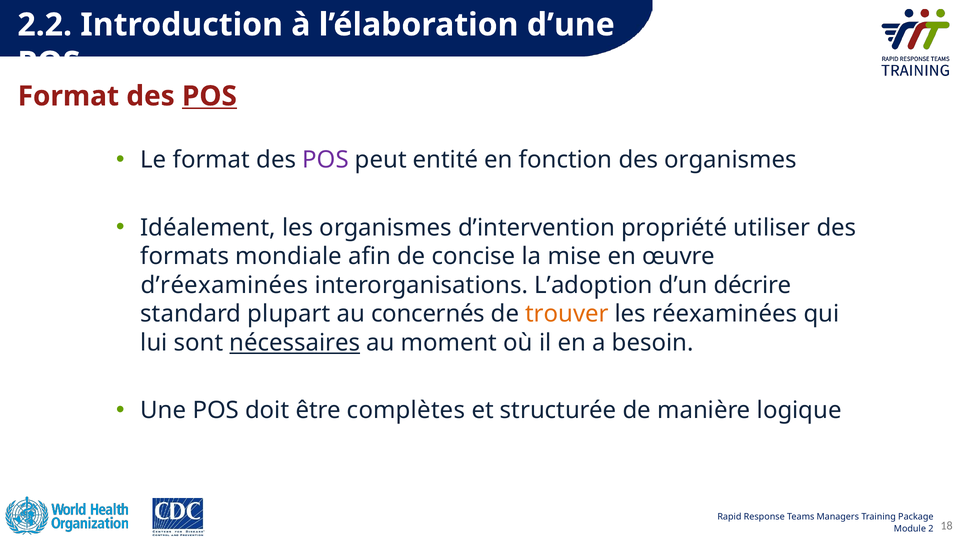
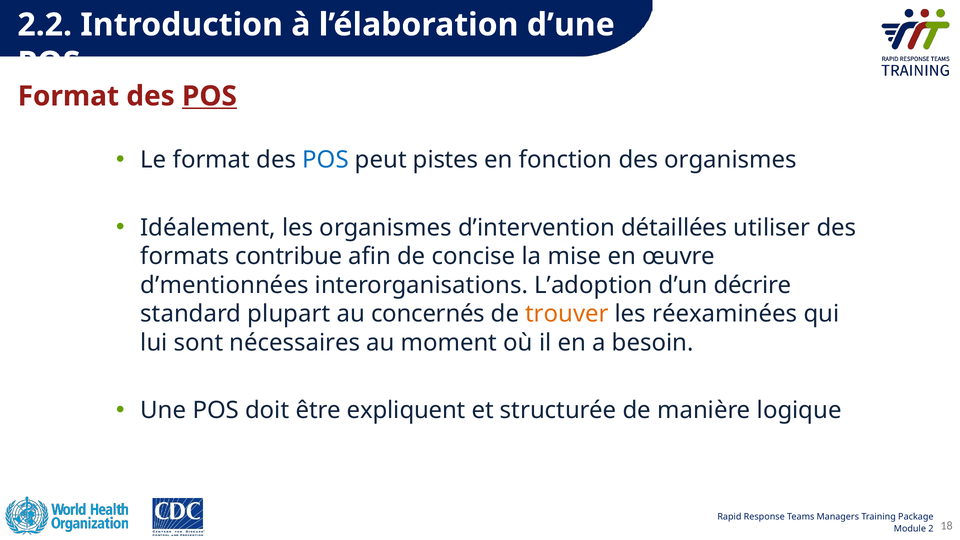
POS at (326, 160) colour: purple -> blue
entité: entité -> pistes
propriété: propriété -> détaillées
mondiale: mondiale -> contribue
d’réexaminées: d’réexaminées -> d’mentionnées
nécessaires underline: present -> none
complètes: complètes -> expliquent
